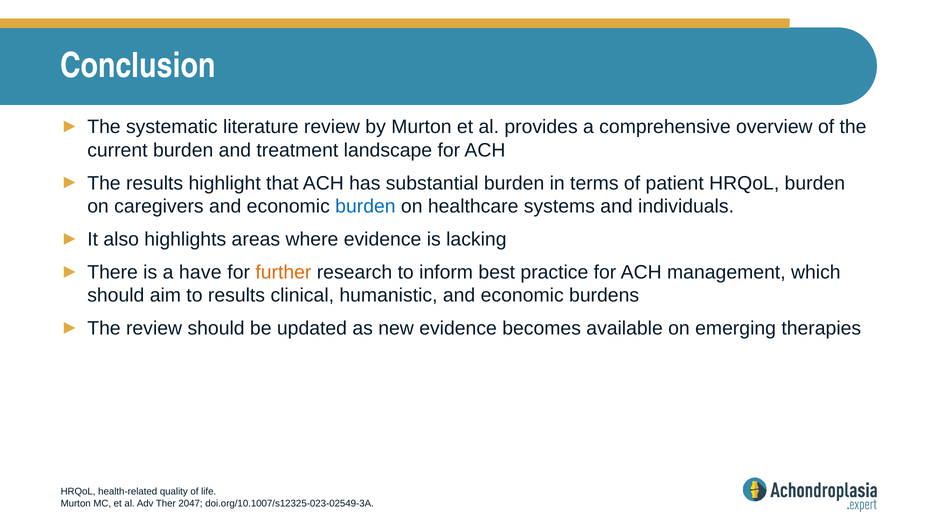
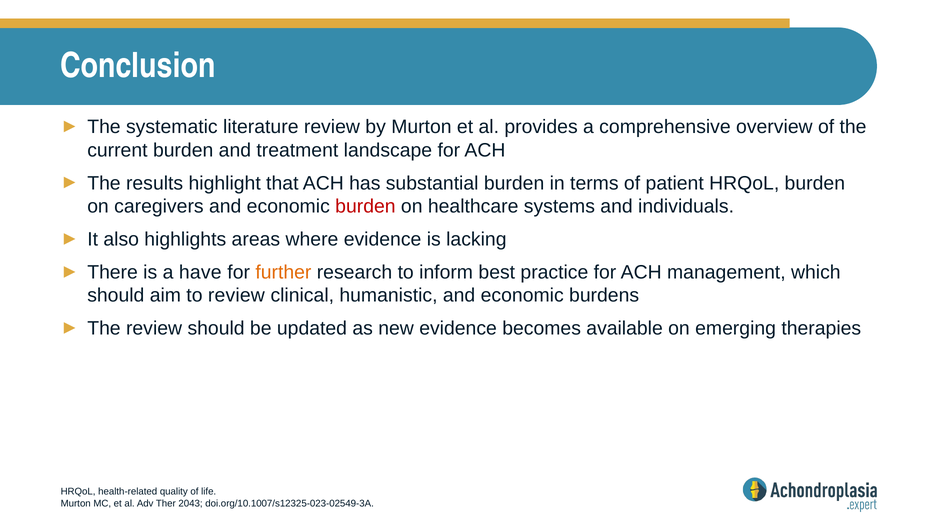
burden at (365, 207) colour: blue -> red
to results: results -> review
2047: 2047 -> 2043
